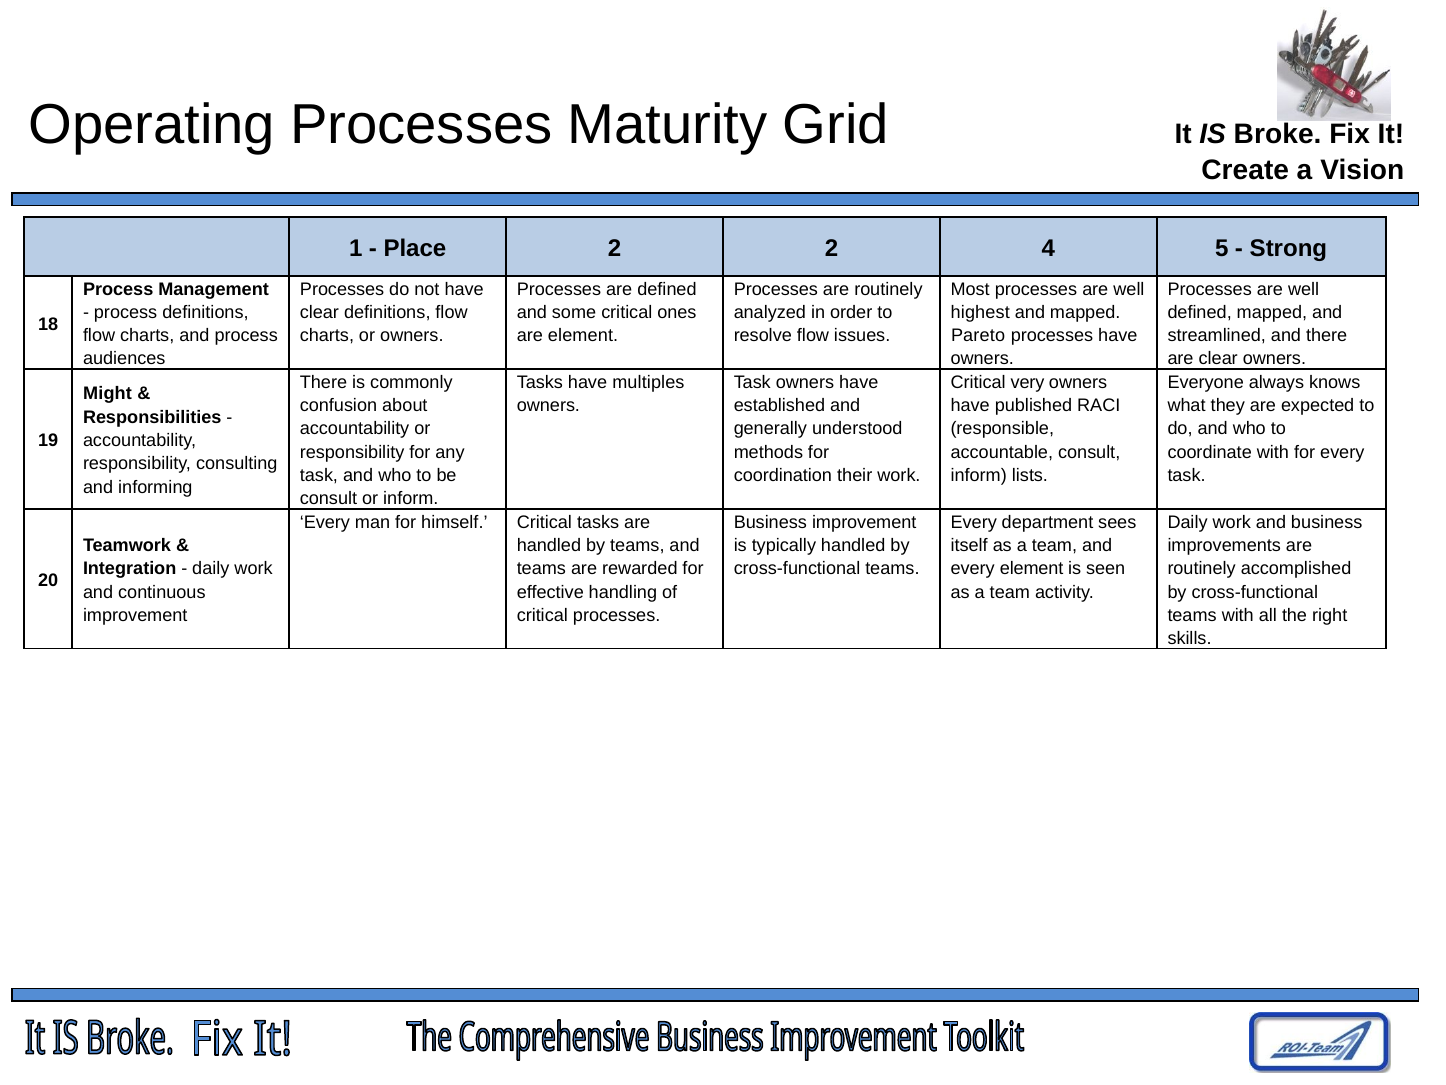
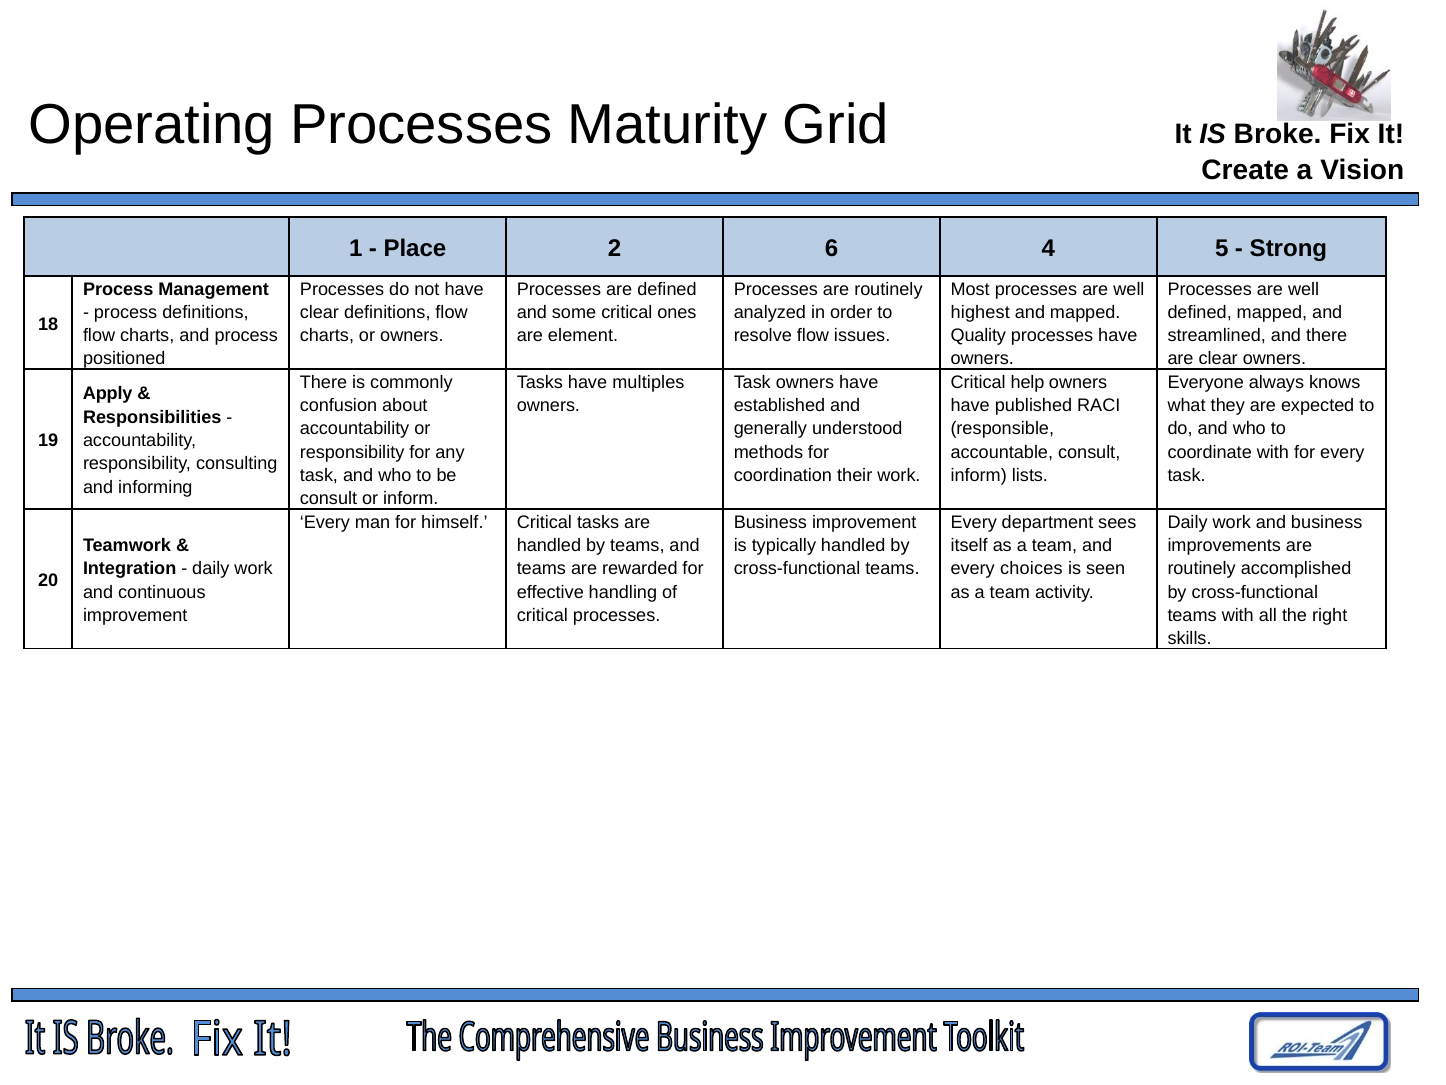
2 2: 2 -> 6
Pareto: Pareto -> Quality
audiences: audiences -> positioned
very: very -> help
Might: Might -> Apply
every element: element -> choices
